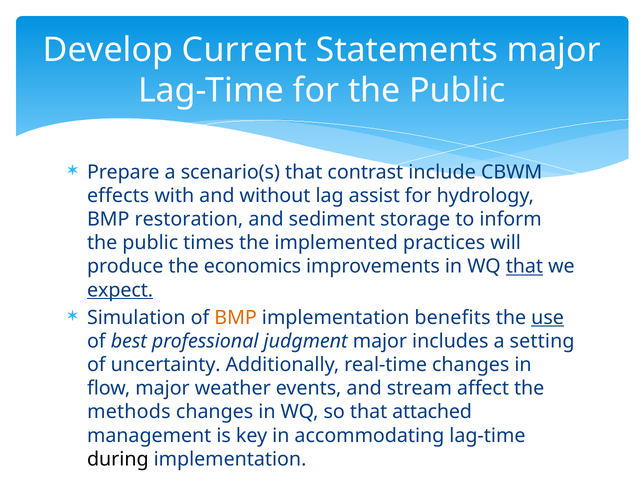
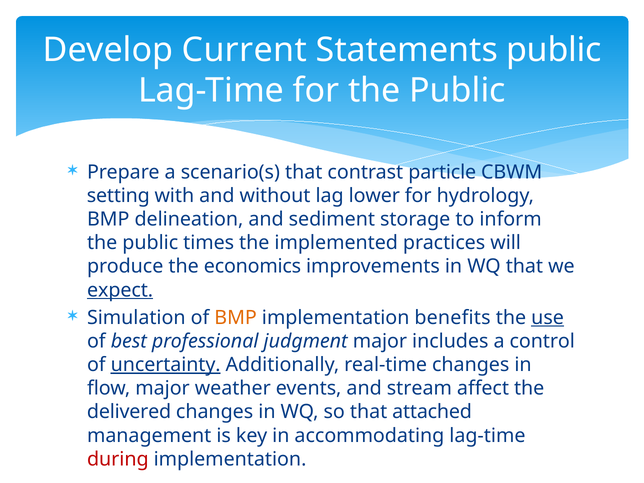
Statements major: major -> public
include: include -> particle
effects: effects -> setting
assist: assist -> lower
restoration: restoration -> delineation
that at (524, 266) underline: present -> none
setting: setting -> control
uncertainty underline: none -> present
methods: methods -> delivered
during colour: black -> red
